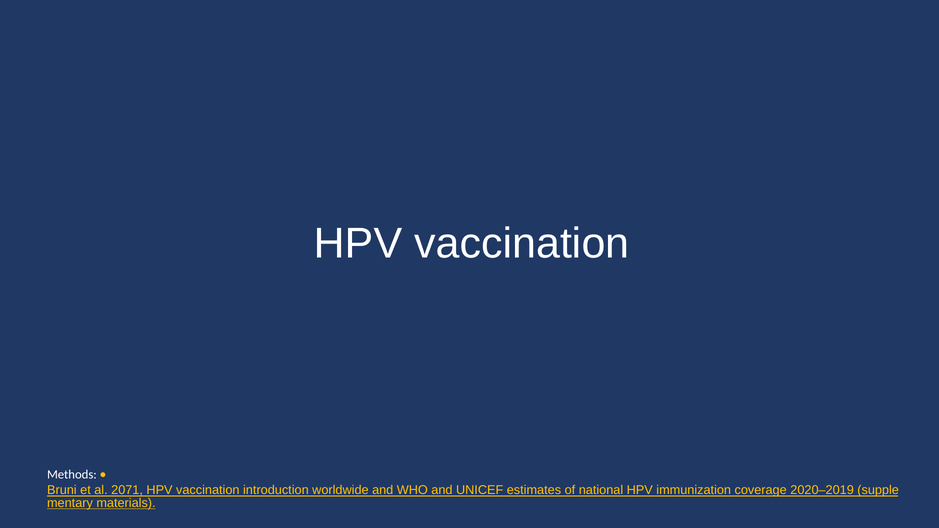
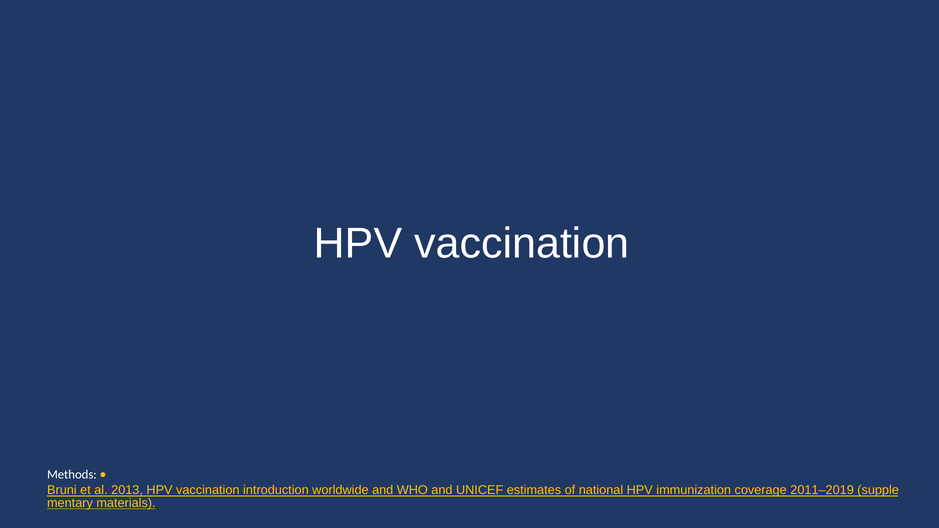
2071: 2071 -> 2013
2020–2019: 2020–2019 -> 2011–2019
